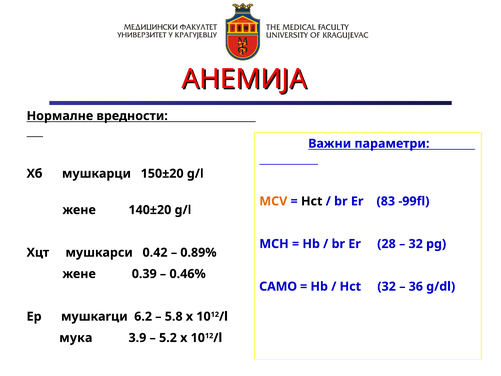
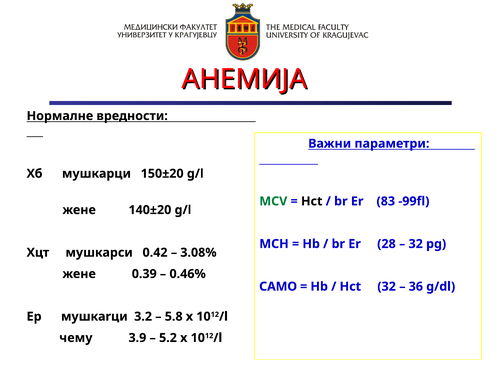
MCV colour: orange -> green
0.89%: 0.89% -> 3.08%
6.2: 6.2 -> 3.2
мука: мука -> чему
